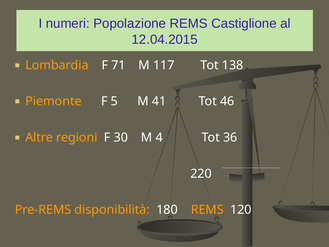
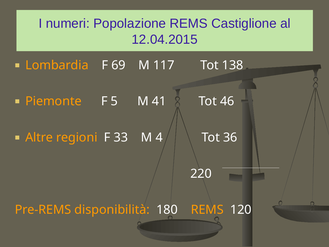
71: 71 -> 69
30: 30 -> 33
